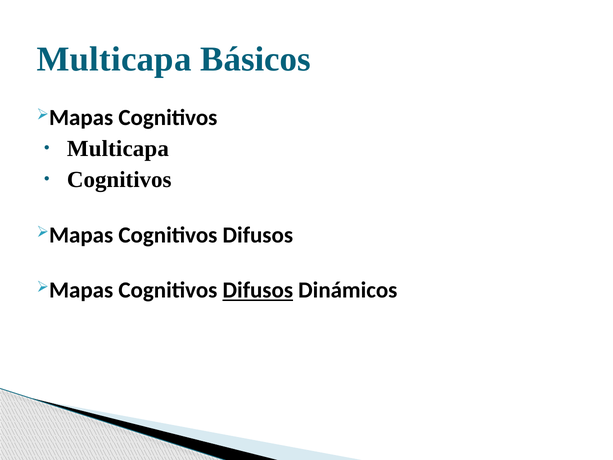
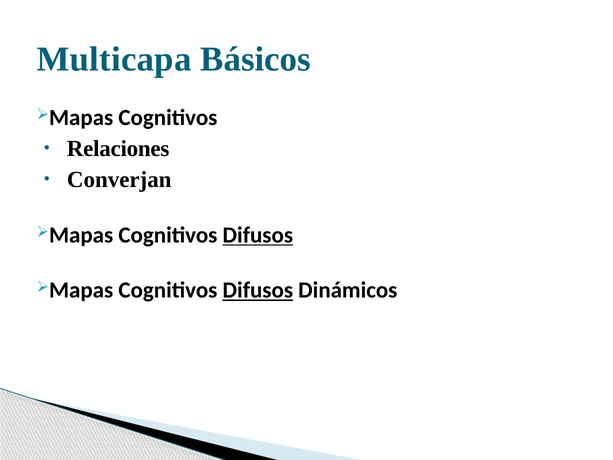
Multicapa at (118, 149): Multicapa -> Relaciones
Cognitivos at (119, 180): Cognitivos -> Converjan
Difusos at (258, 235) underline: none -> present
